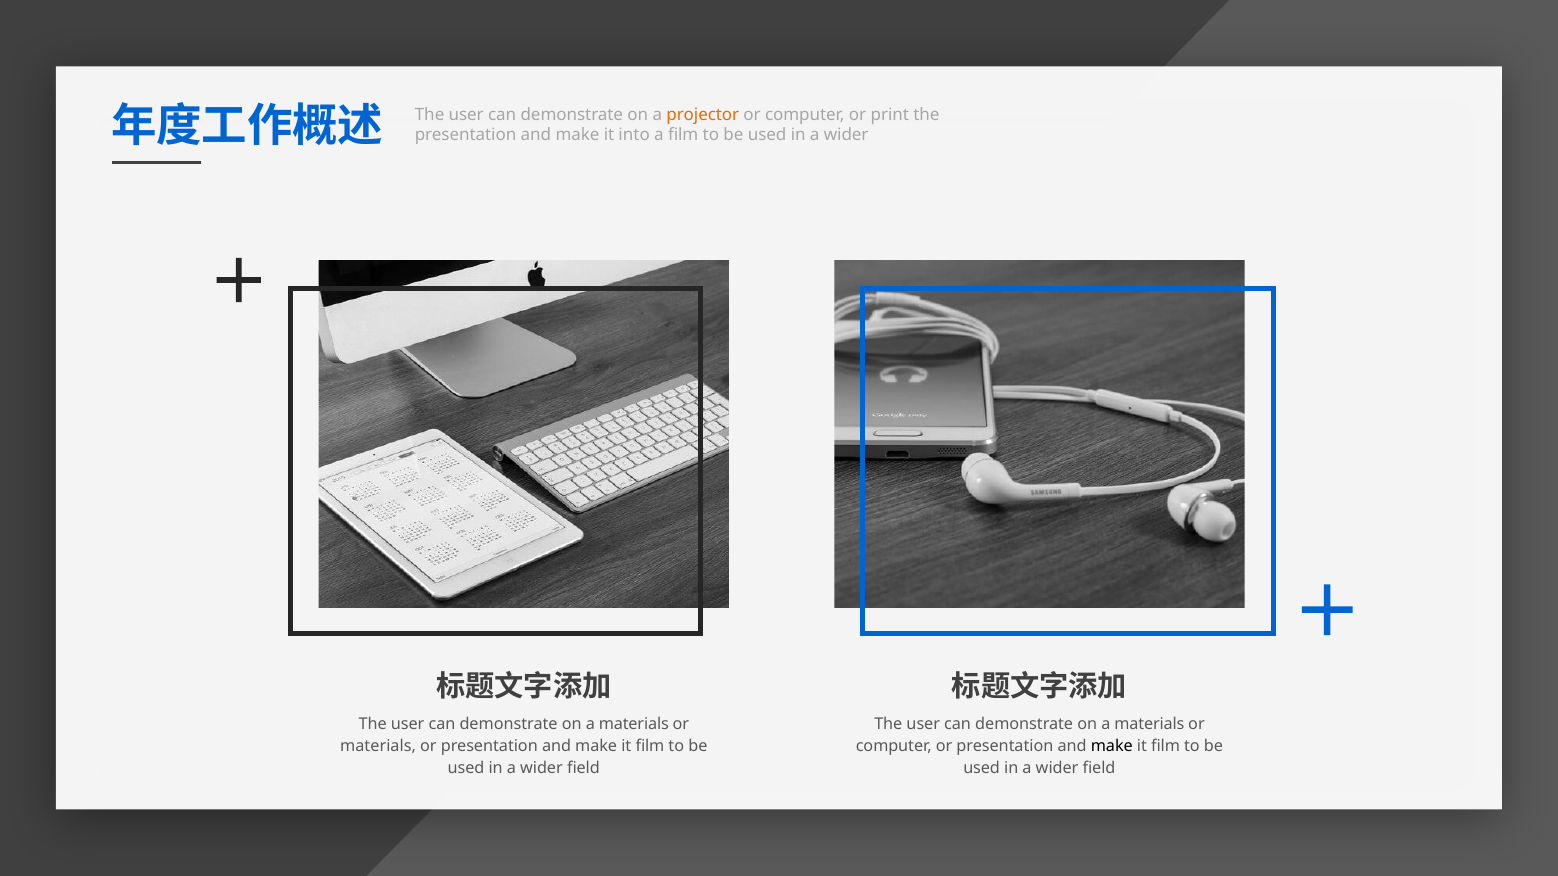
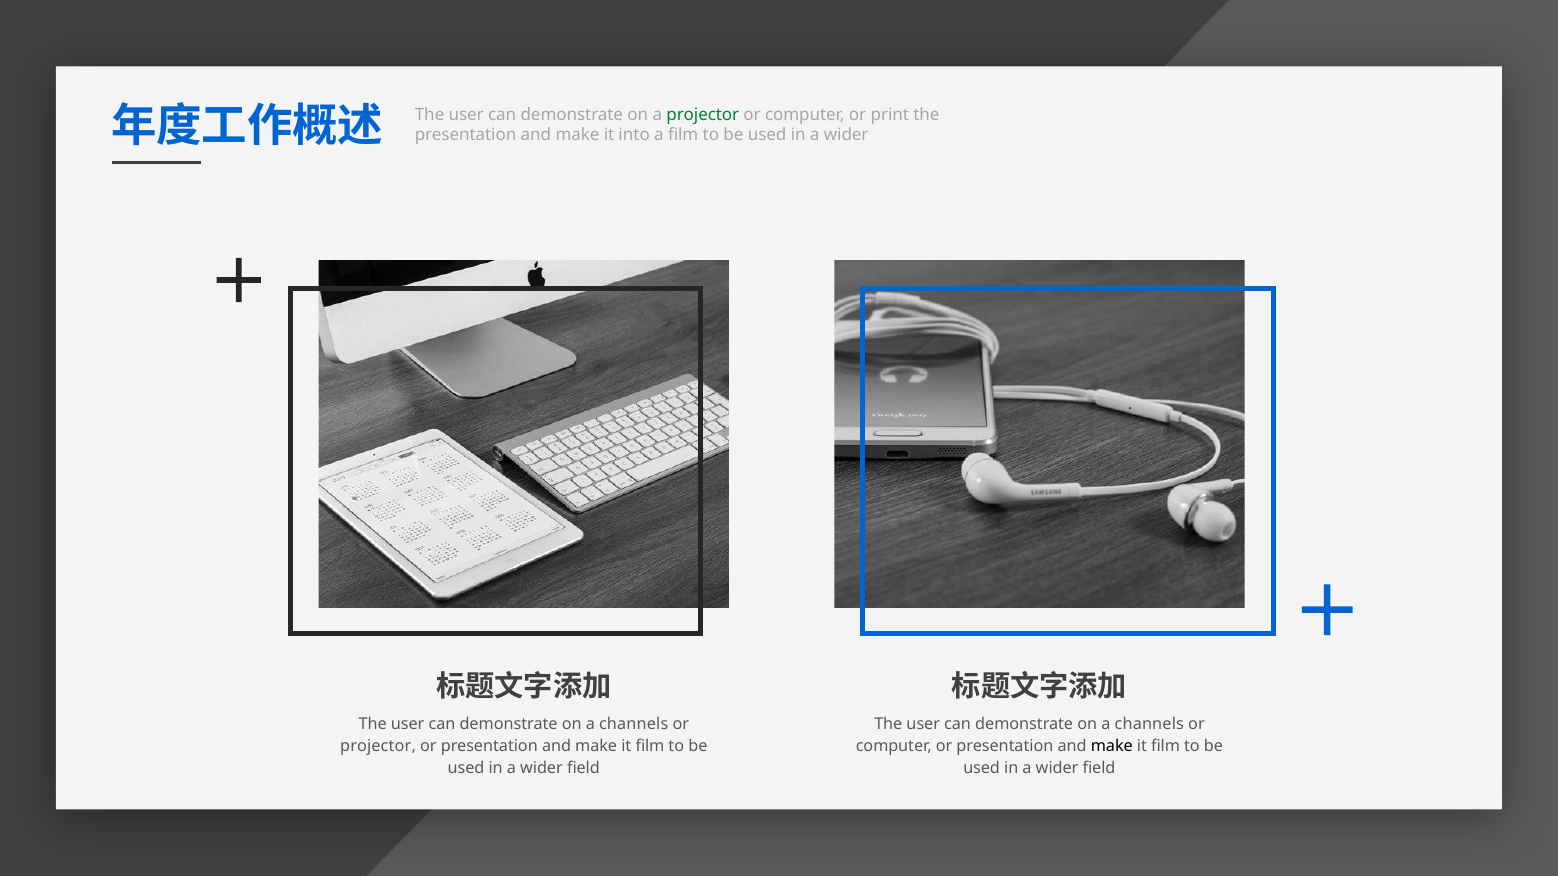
projector at (703, 115) colour: orange -> green
materials at (634, 724): materials -> channels
materials at (1149, 724): materials -> channels
materials at (378, 746): materials -> projector
